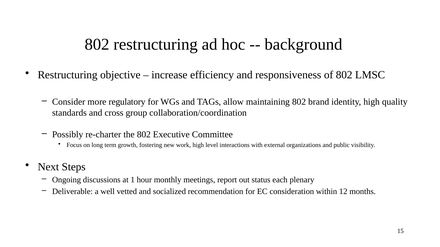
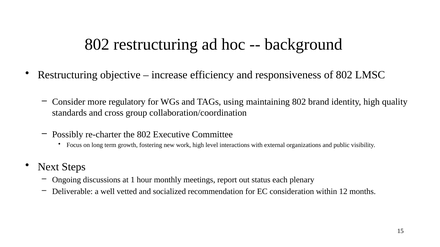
allow: allow -> using
